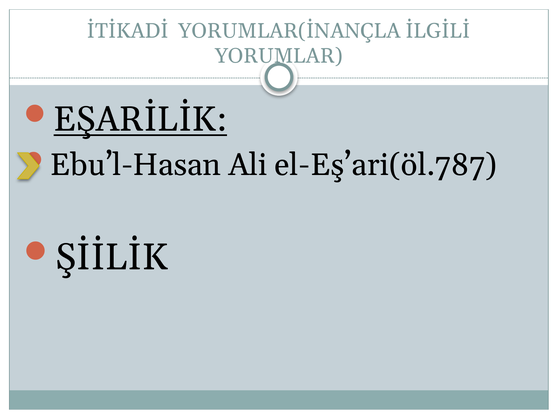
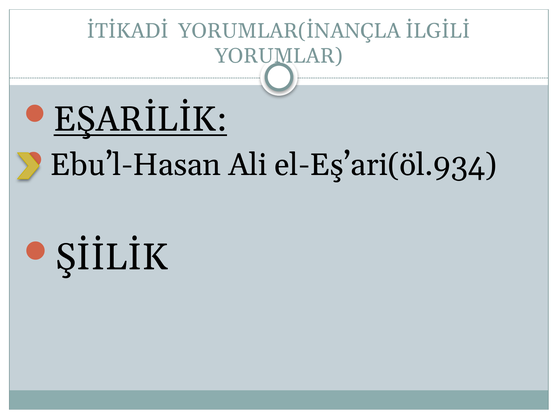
el-Eş’ari(öl.787: el-Eş’ari(öl.787 -> el-Eş’ari(öl.934
